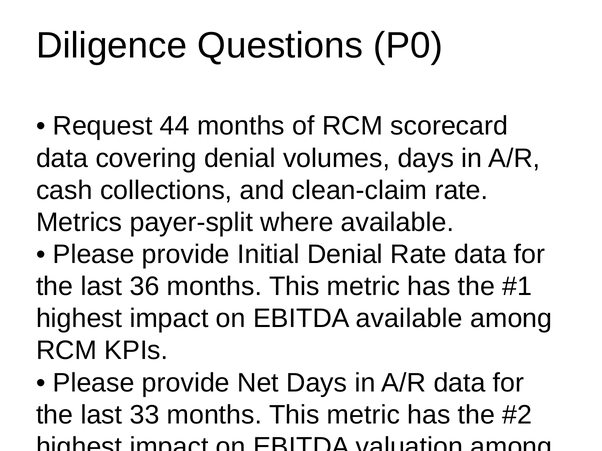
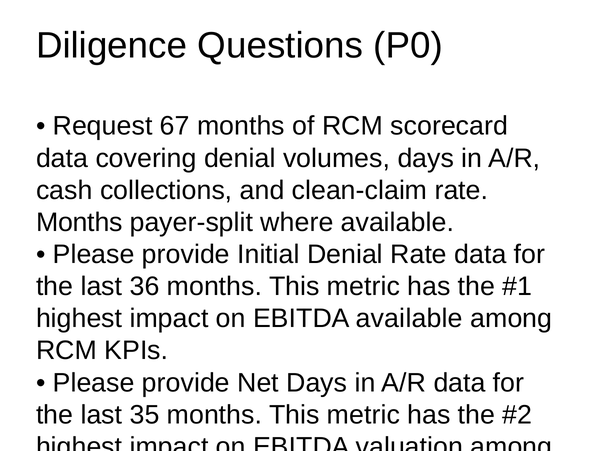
44: 44 -> 67
Metrics at (79, 223): Metrics -> Months
33: 33 -> 35
